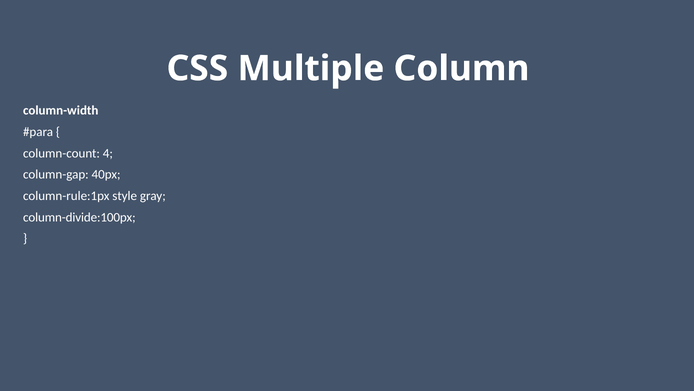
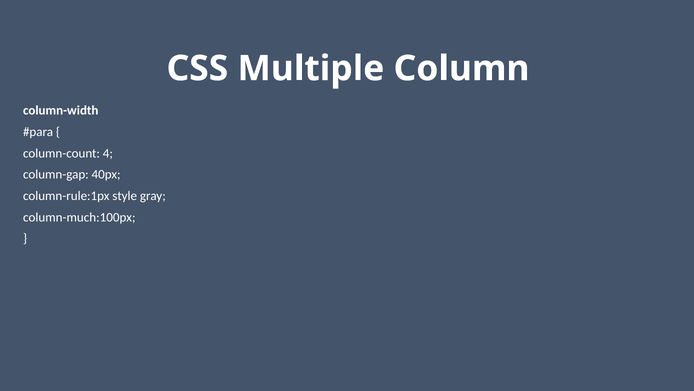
column-divide:100px: column-divide:100px -> column-much:100px
